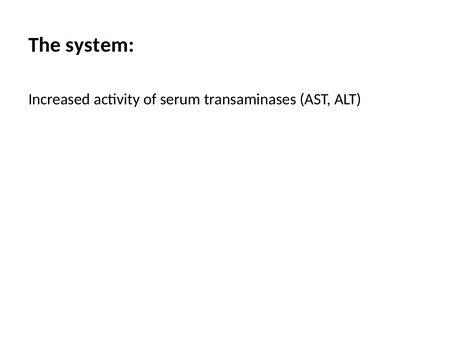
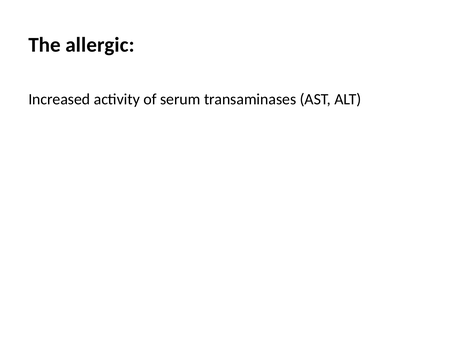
system: system -> allergic
